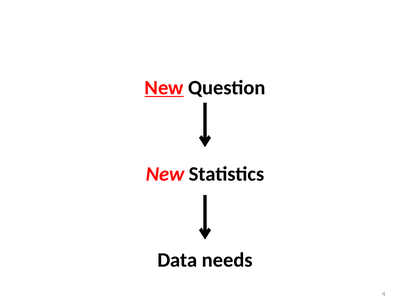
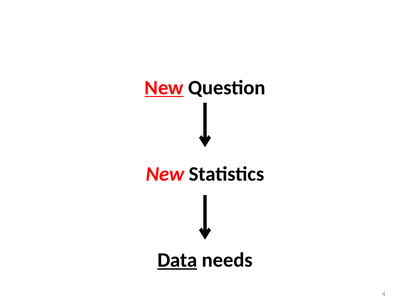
Data underline: none -> present
